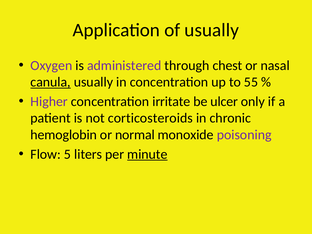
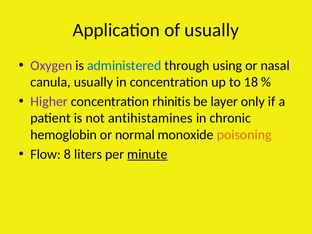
administered colour: purple -> blue
chest: chest -> using
canula underline: present -> none
55: 55 -> 18
irritate: irritate -> rhinitis
ulcer: ulcer -> layer
corticosteroids: corticosteroids -> antihistamines
poisoning colour: purple -> orange
5: 5 -> 8
